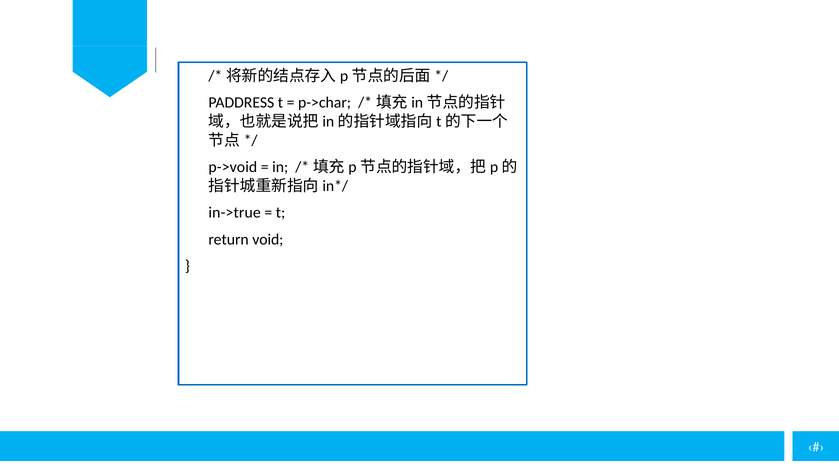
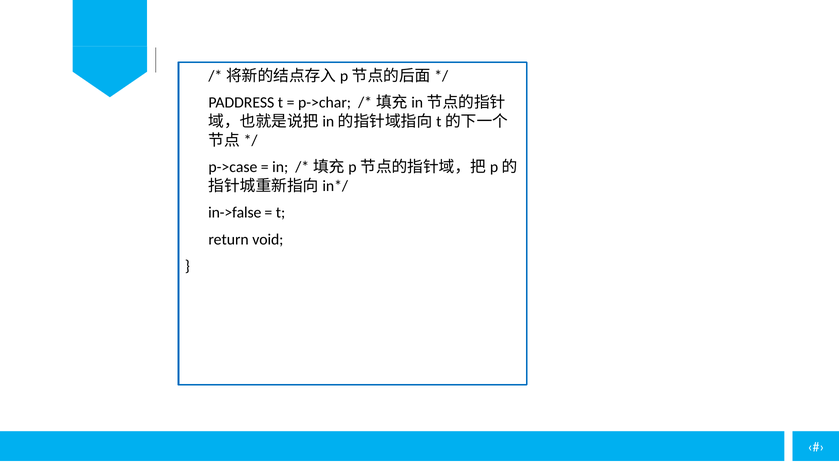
p->void: p->void -> p->case
in->true: in->true -> in->false
